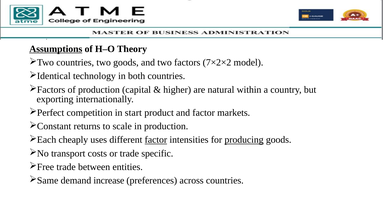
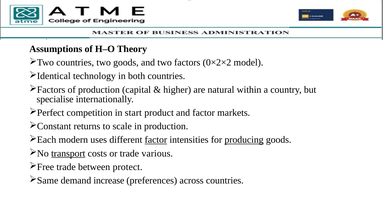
Assumptions underline: present -> none
7×2×2: 7×2×2 -> 0×2×2
exporting: exporting -> specialise
cheaply: cheaply -> modern
transport underline: none -> present
specific: specific -> various
entities: entities -> protect
